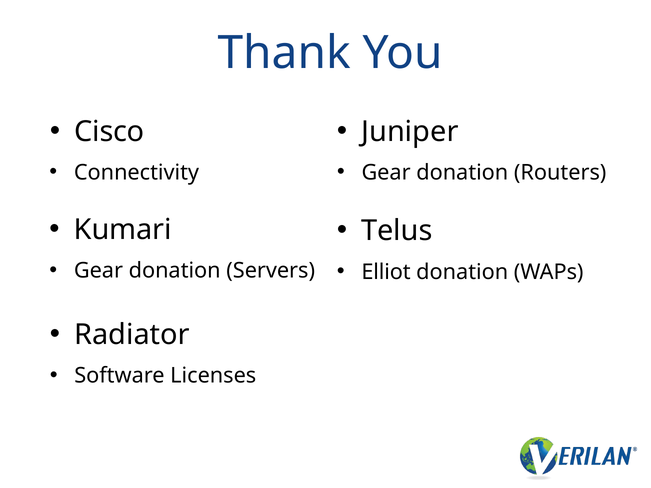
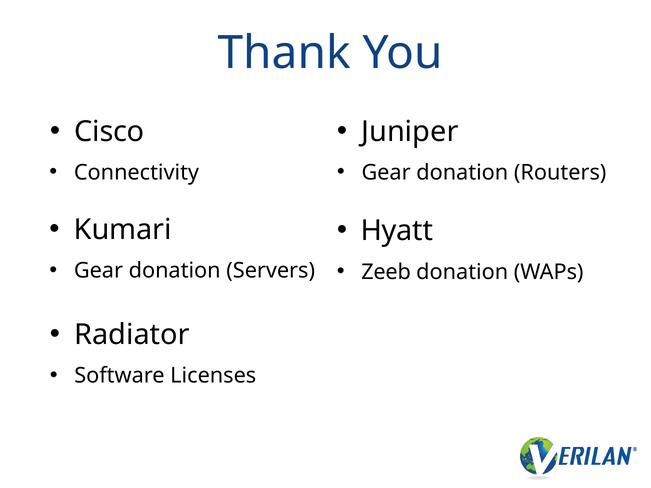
Telus: Telus -> Hyatt
Elliot: Elliot -> Zeeb
